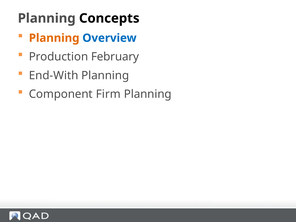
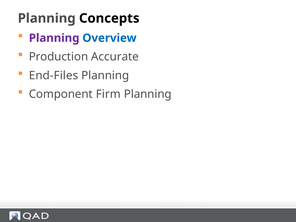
Planning at (54, 38) colour: orange -> purple
February: February -> Accurate
End-With: End-With -> End-Files
